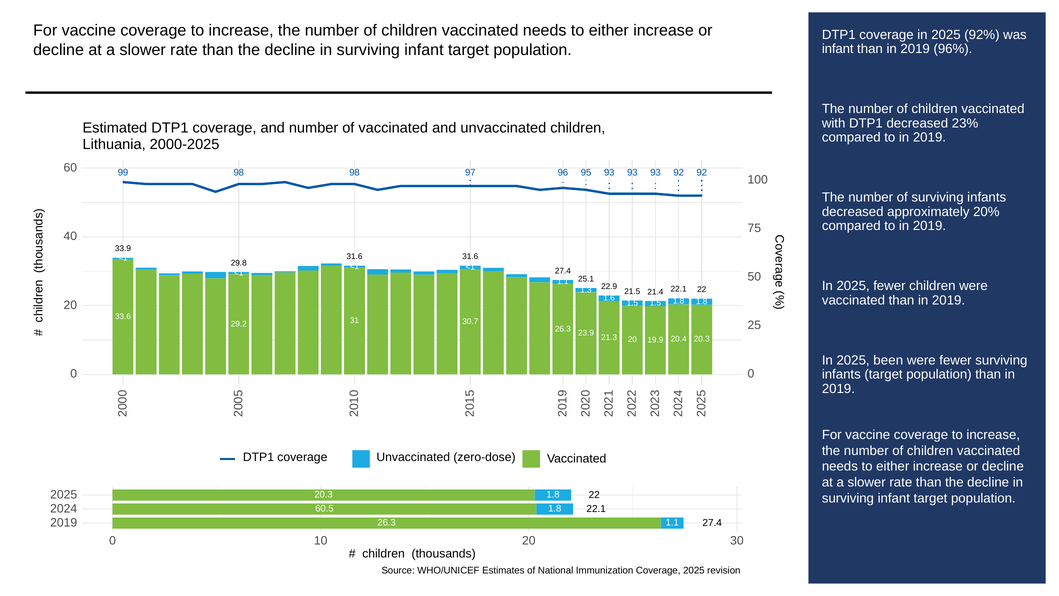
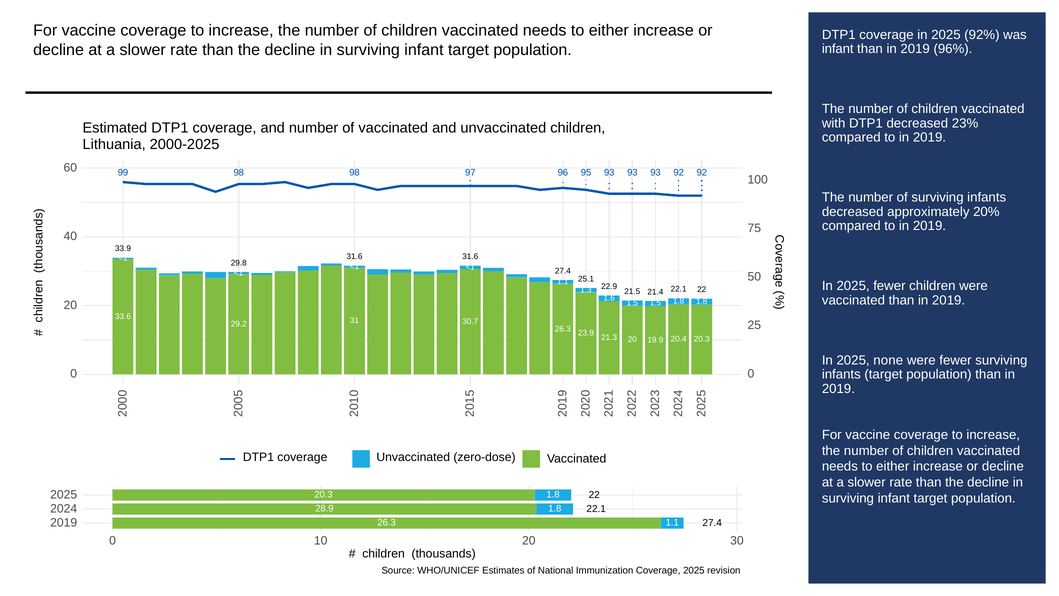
been: been -> none
60.5: 60.5 -> 28.9
